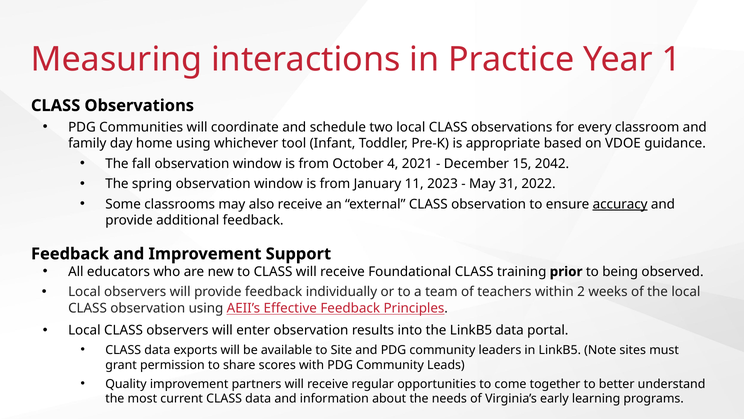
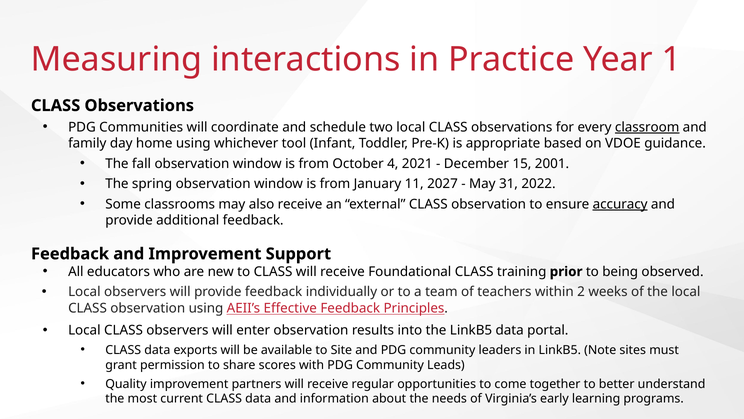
classroom underline: none -> present
2042: 2042 -> 2001
2023: 2023 -> 2027
